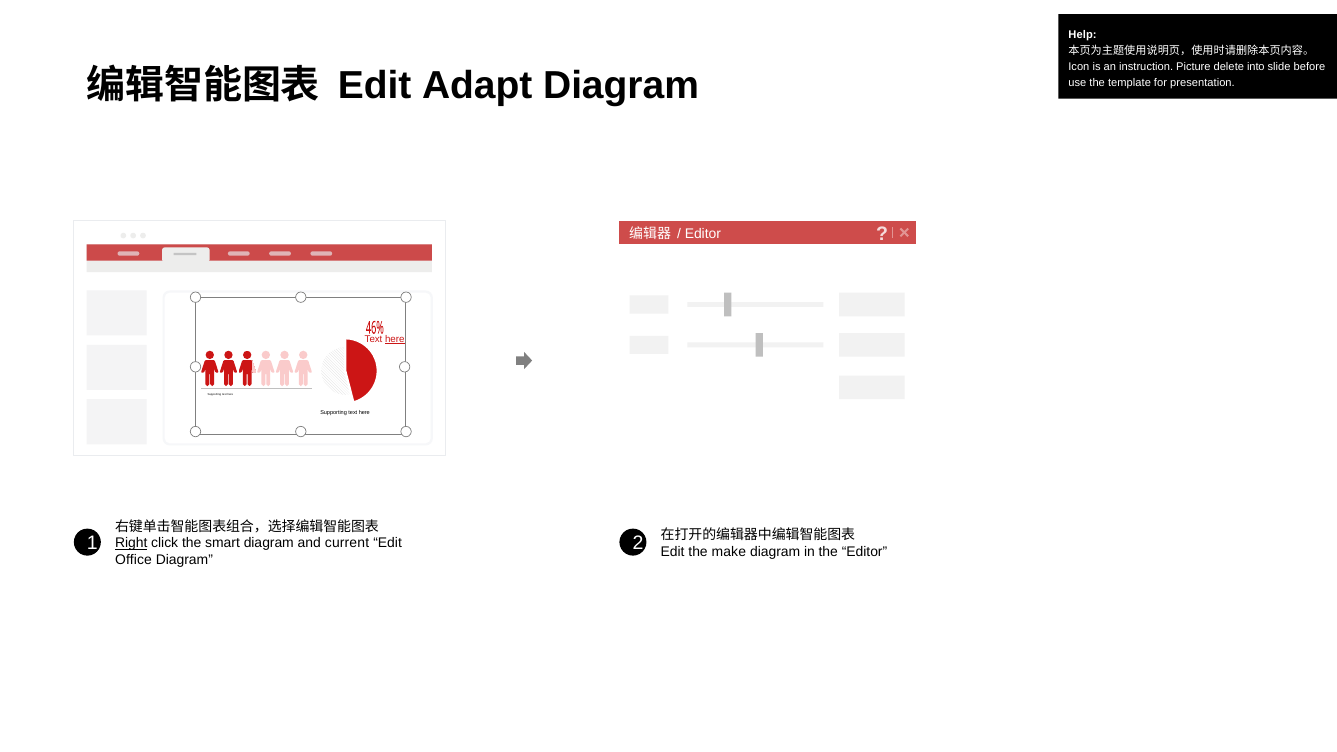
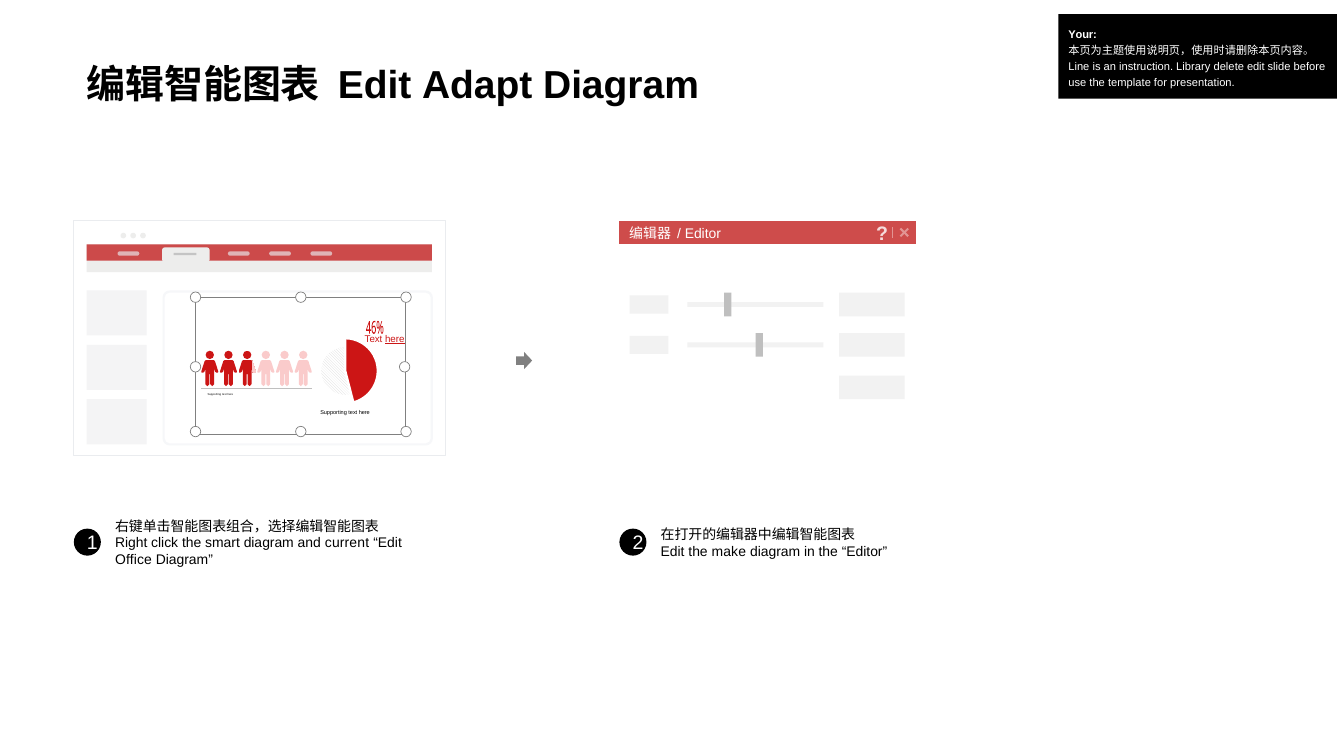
Help: Help -> Your
Icon: Icon -> Line
Picture: Picture -> Library
delete into: into -> edit
Right underline: present -> none
